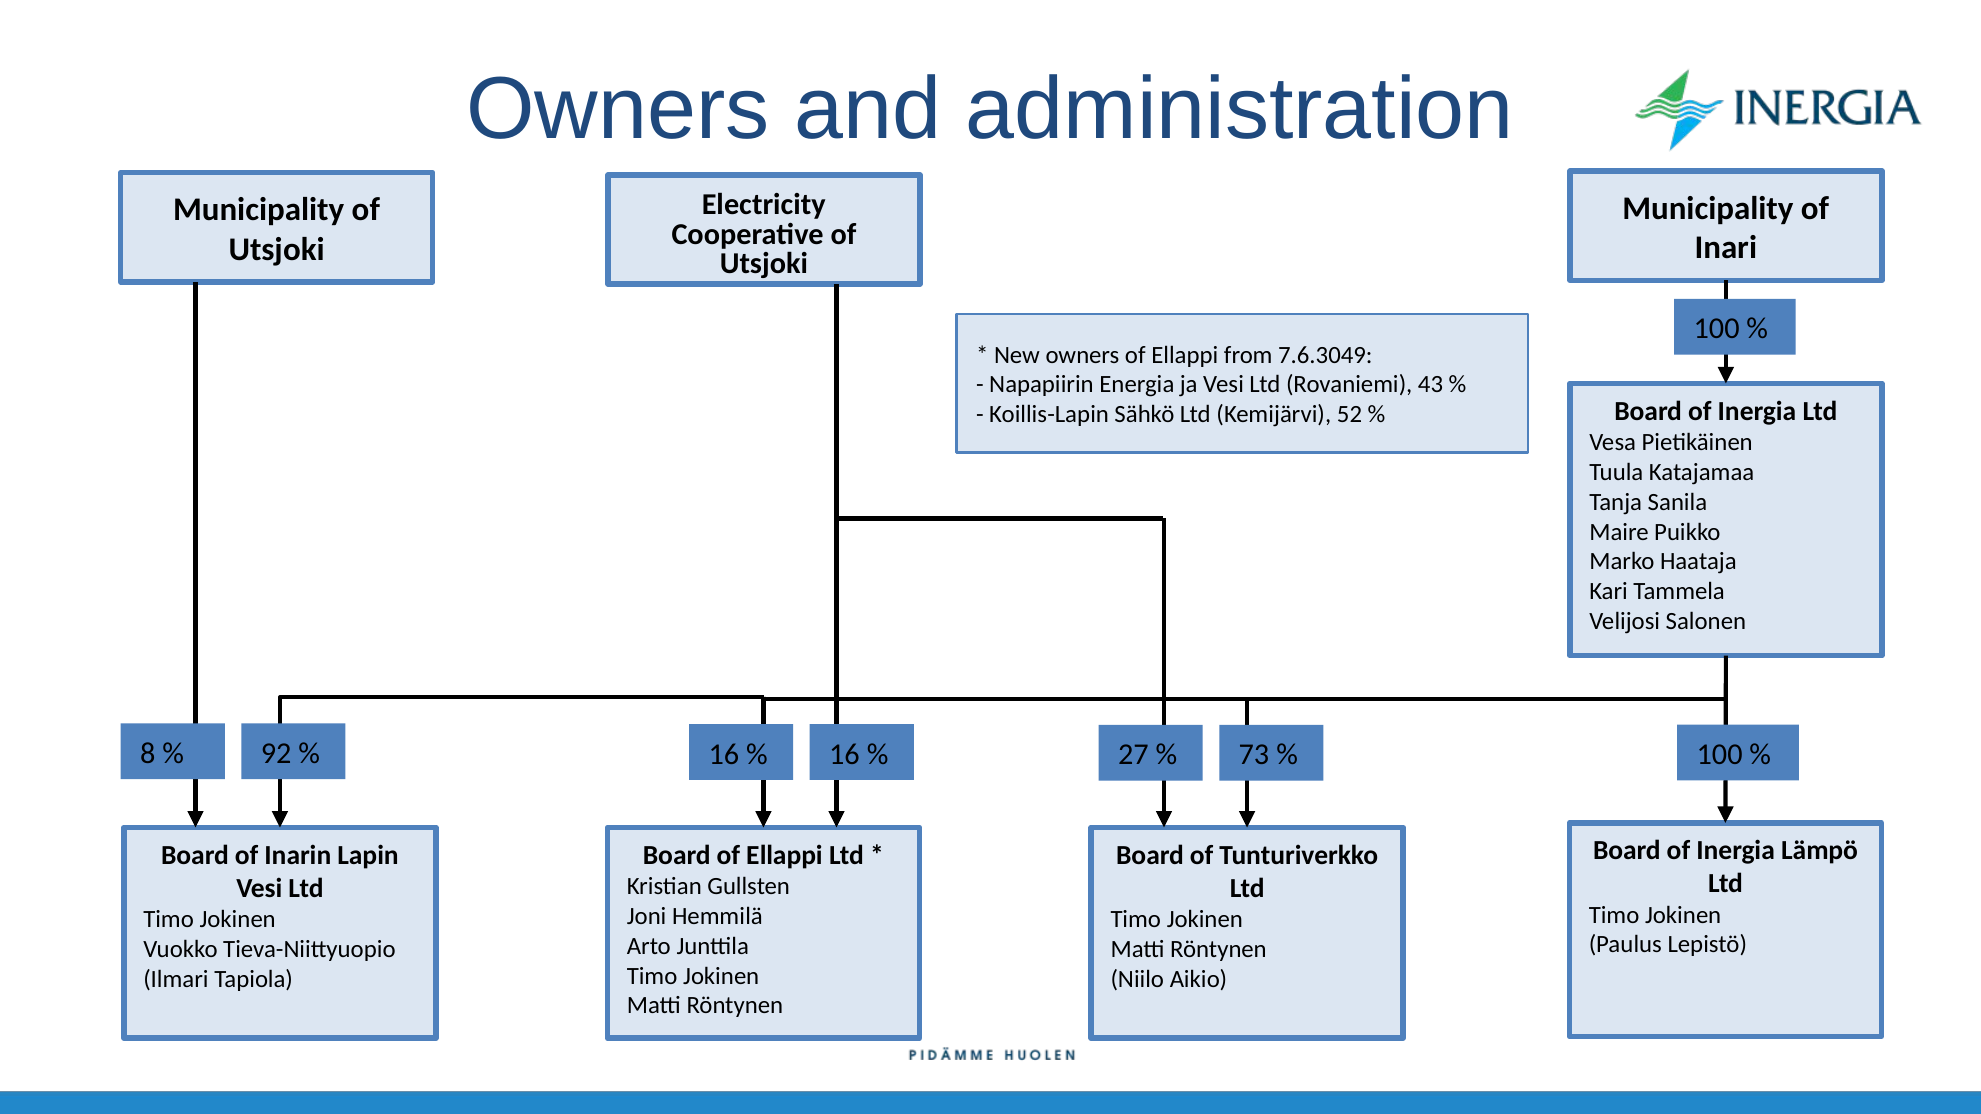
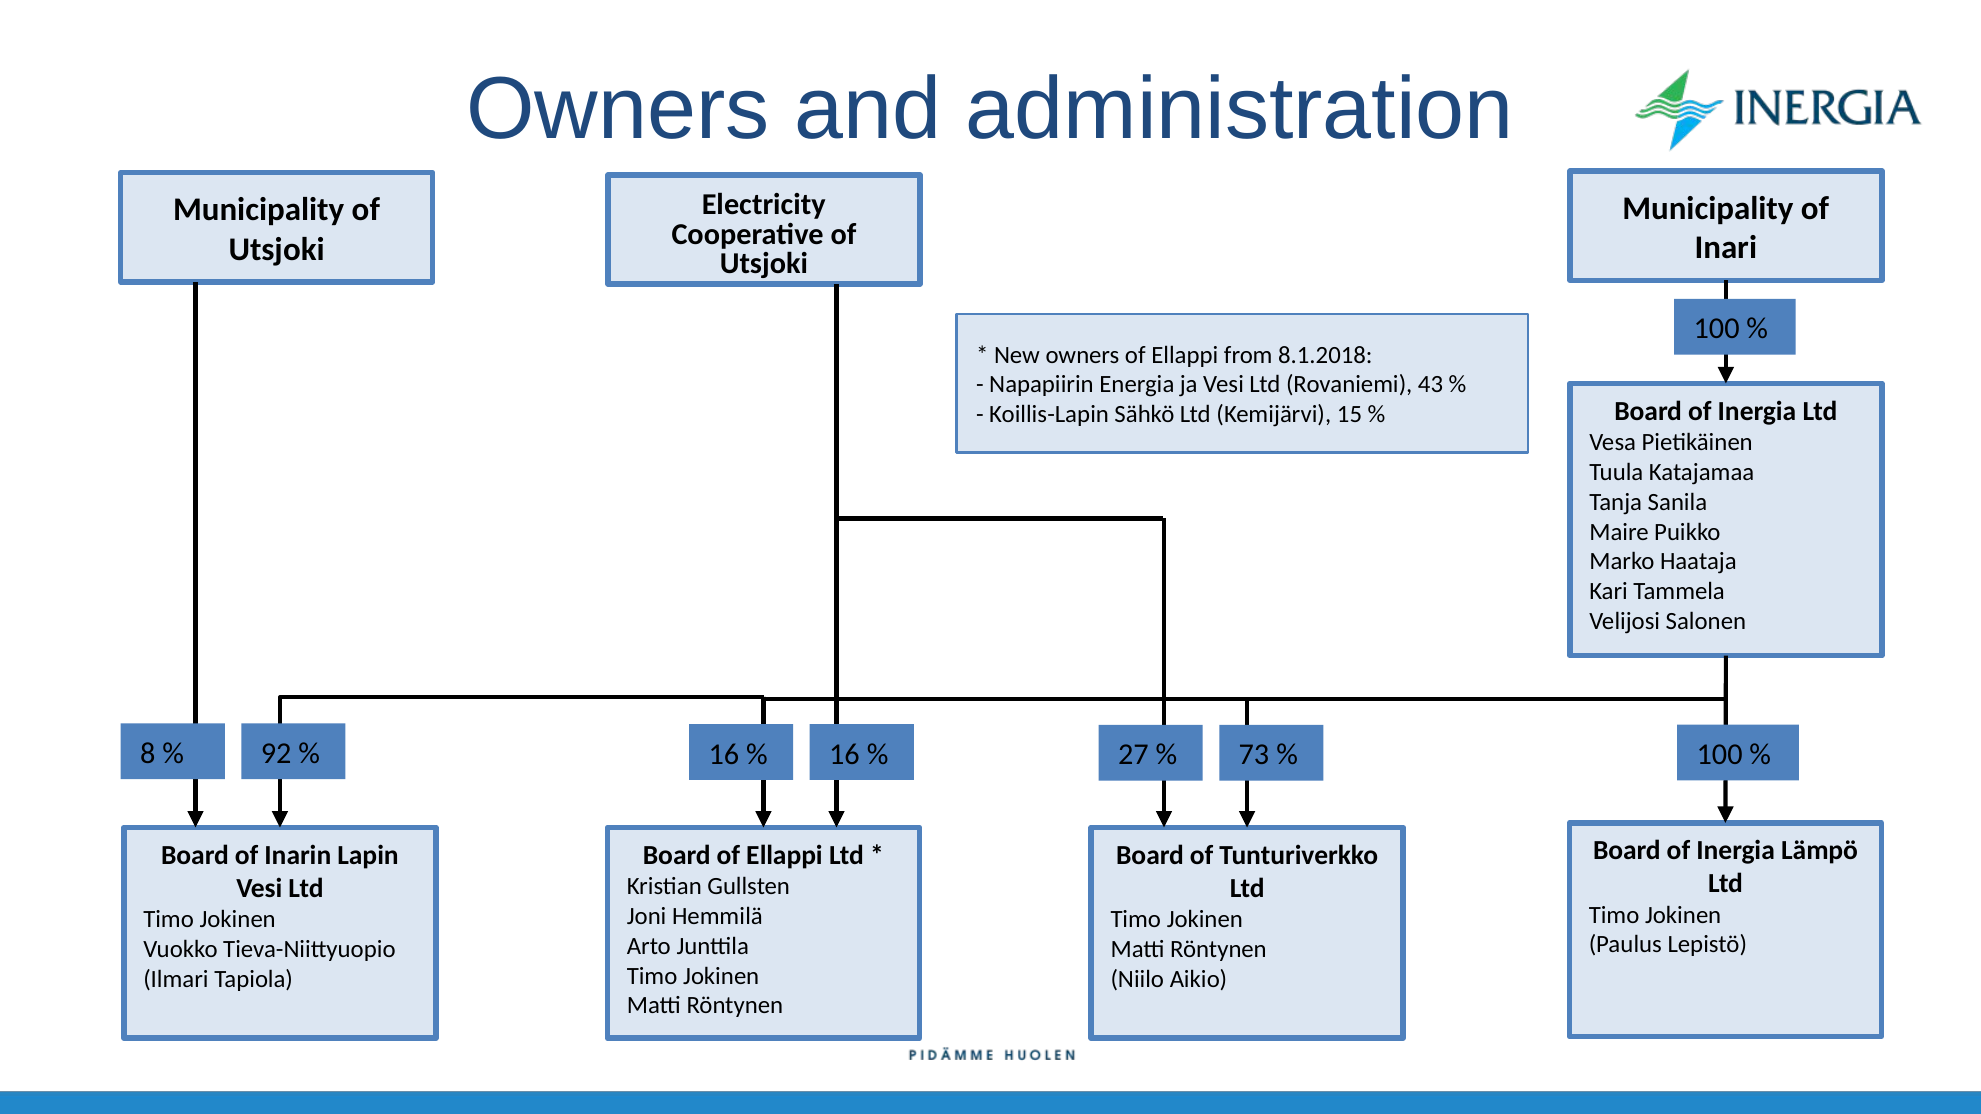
7.6.3049: 7.6.3049 -> 8.1.2018
52: 52 -> 15
